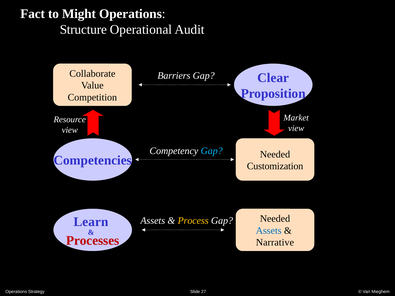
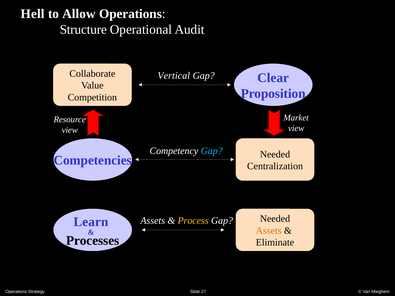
Fact: Fact -> Hell
Might: Might -> Allow
Barriers: Barriers -> Vertical
Customization: Customization -> Centralization
Assets at (269, 231) colour: blue -> orange
Processes colour: red -> black
Narrative: Narrative -> Eliminate
